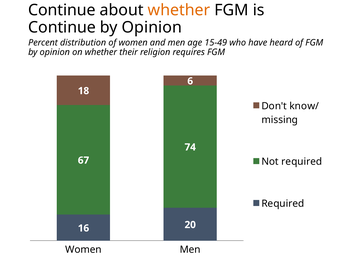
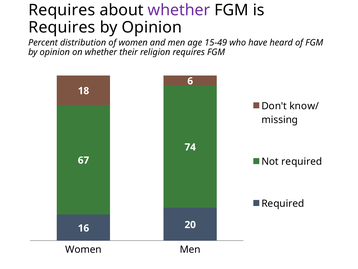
Continue at (62, 10): Continue -> Requires
whether at (179, 10) colour: orange -> purple
Continue at (62, 27): Continue -> Requires
